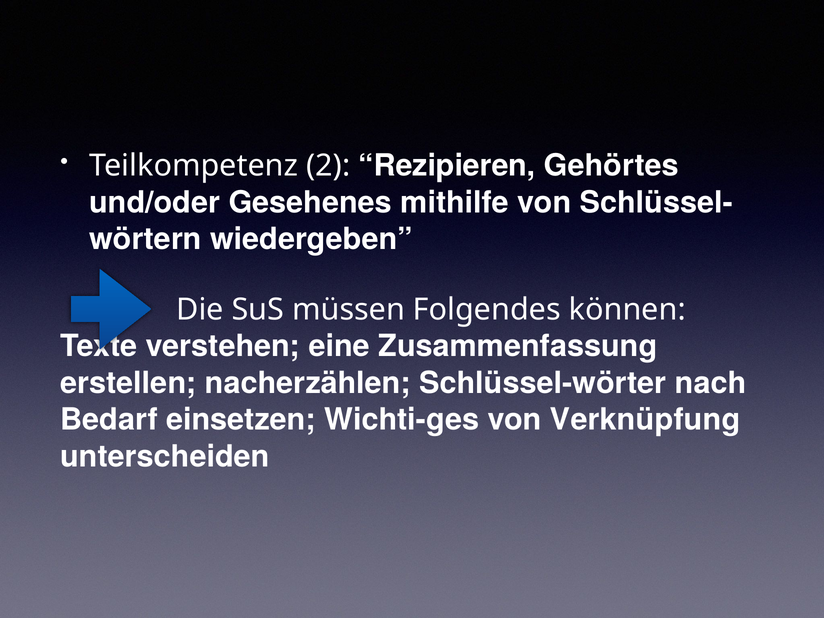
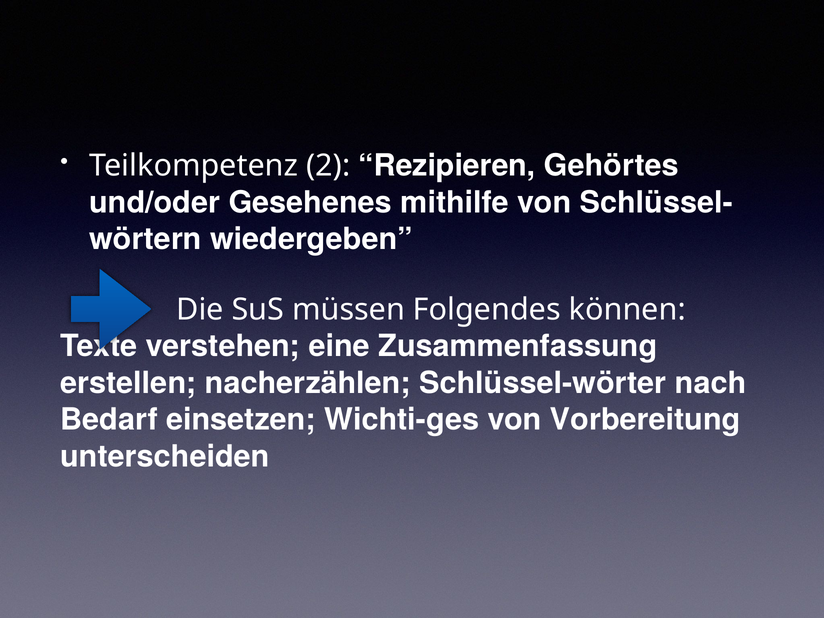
Verknüpfung: Verknüpfung -> Vorbereitung
